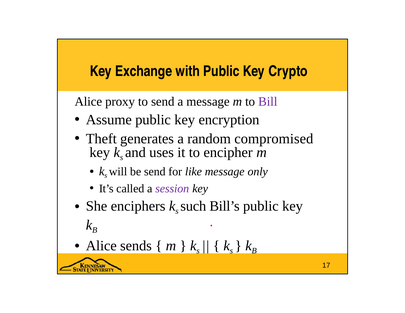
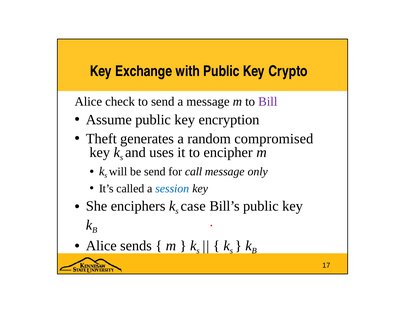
proxy: proxy -> check
like: like -> call
session colour: purple -> blue
such: such -> case
